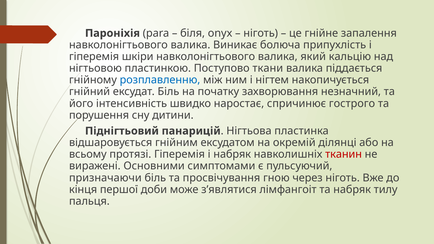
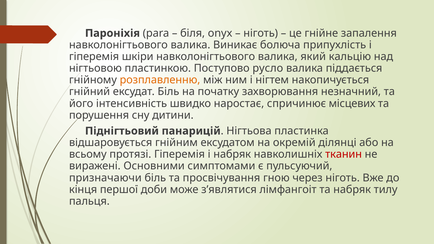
ткани: ткани -> русло
розплавленню colour: blue -> orange
гострого: гострого -> місцевих
